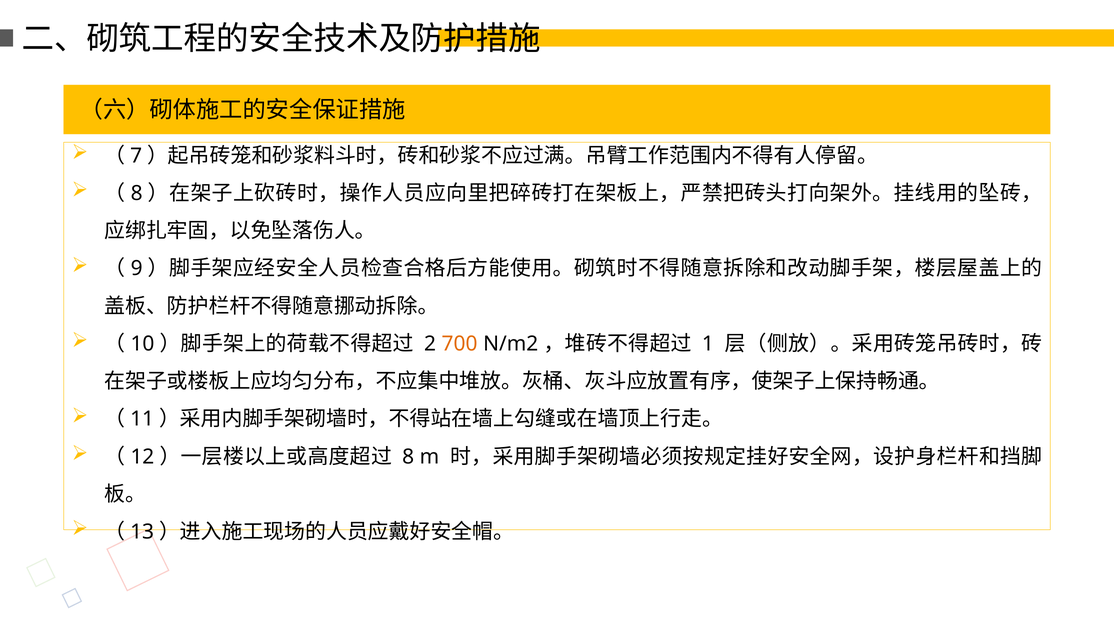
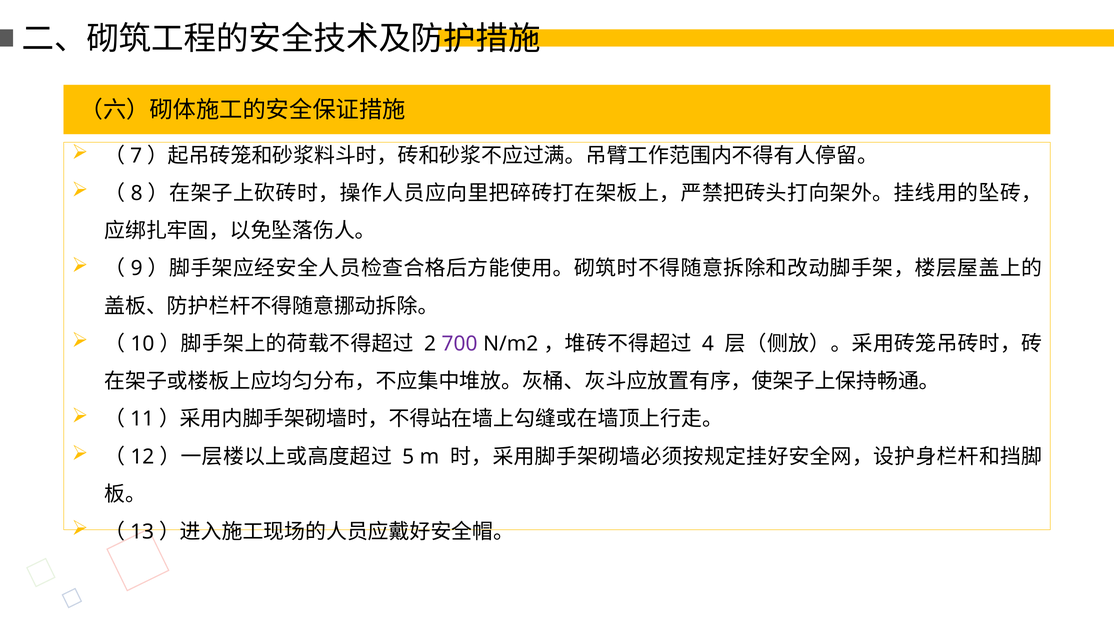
700 colour: orange -> purple
1: 1 -> 4
8 at (408, 456): 8 -> 5
